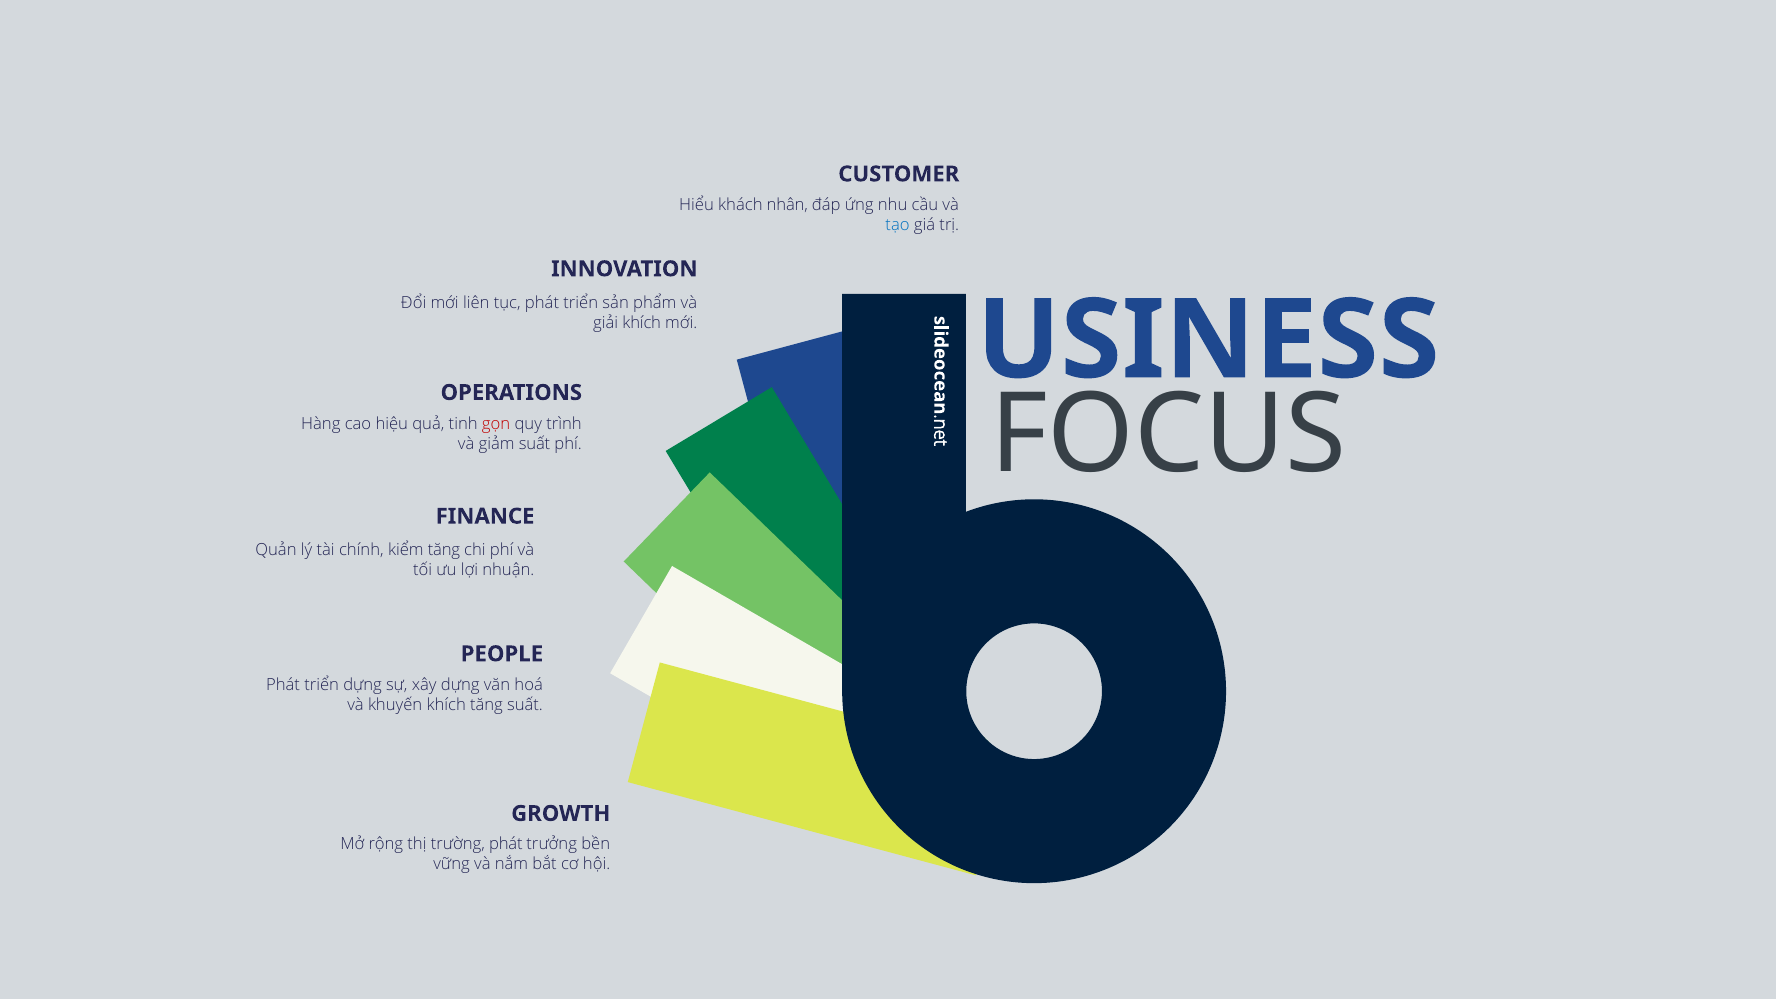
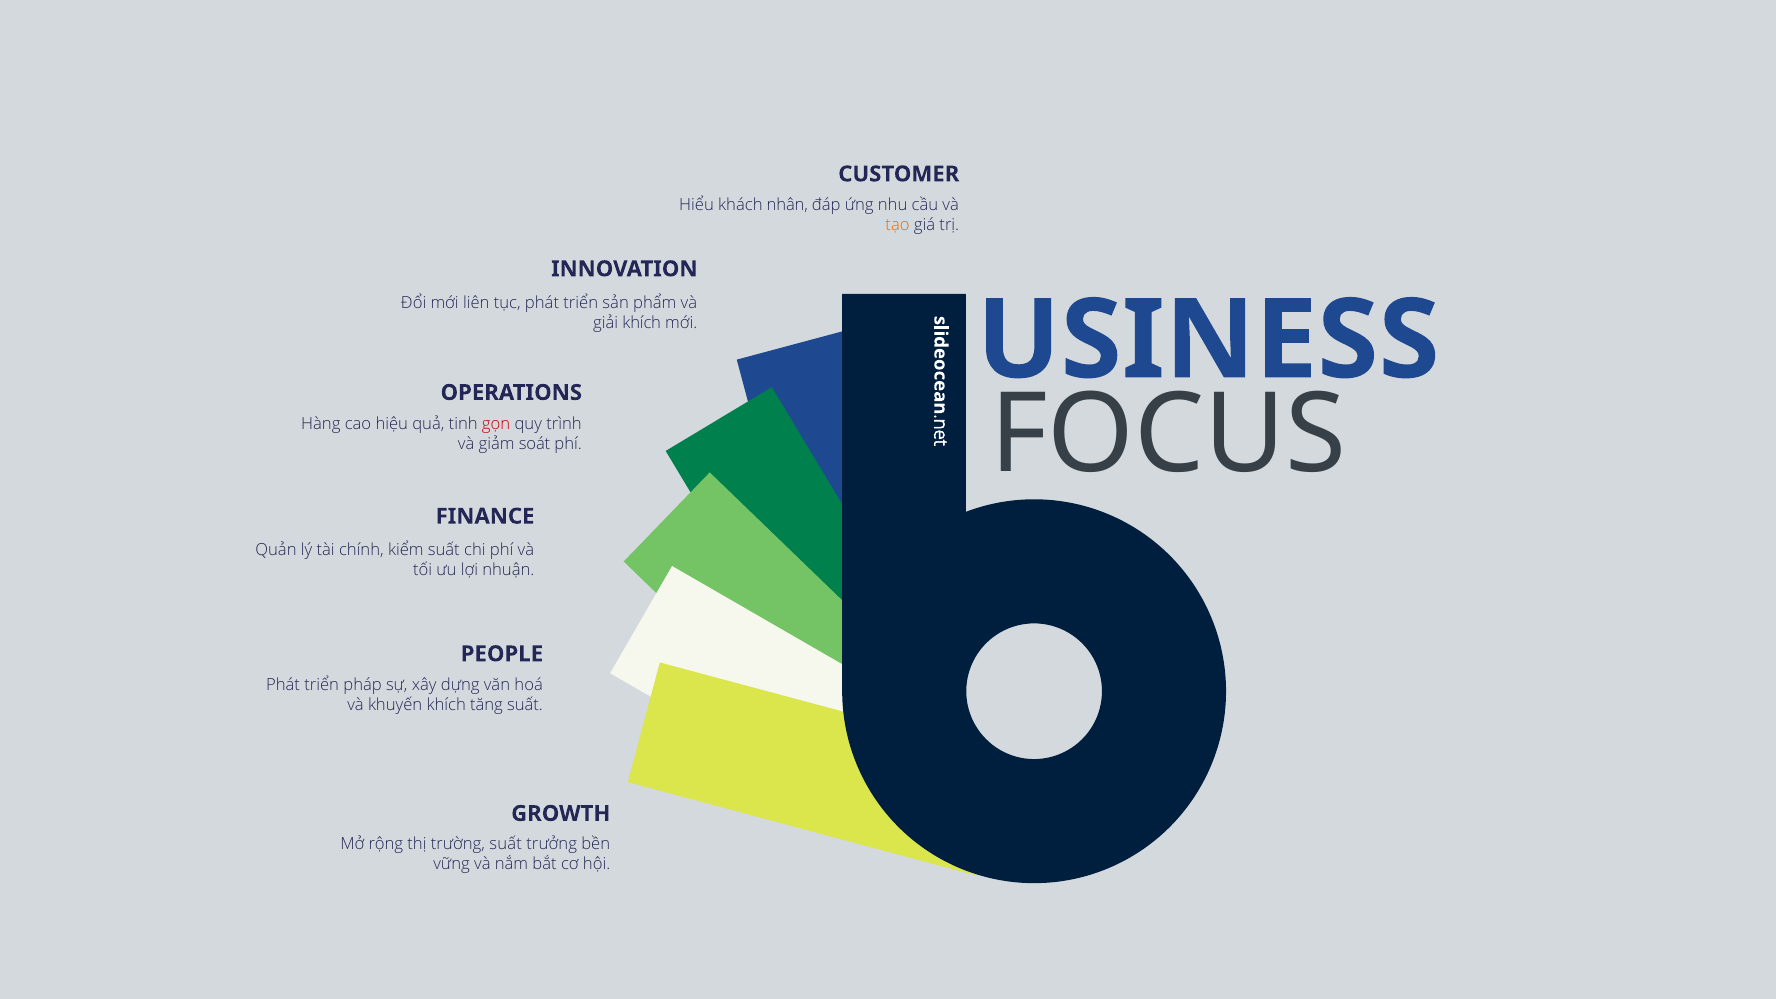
tạo colour: blue -> orange
giảm suất: suất -> soát
kiểm tăng: tăng -> suất
triển dựng: dựng -> pháp
trường phát: phát -> suất
